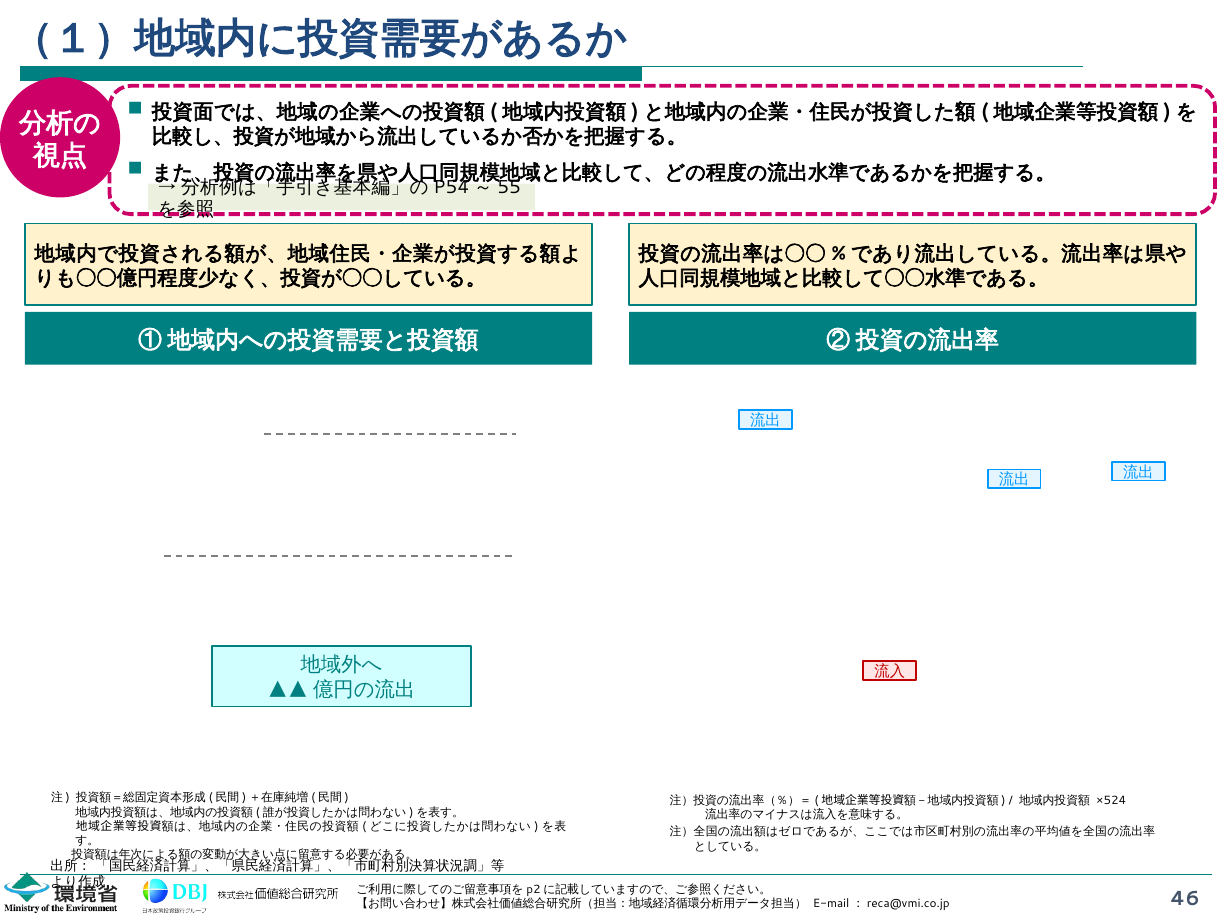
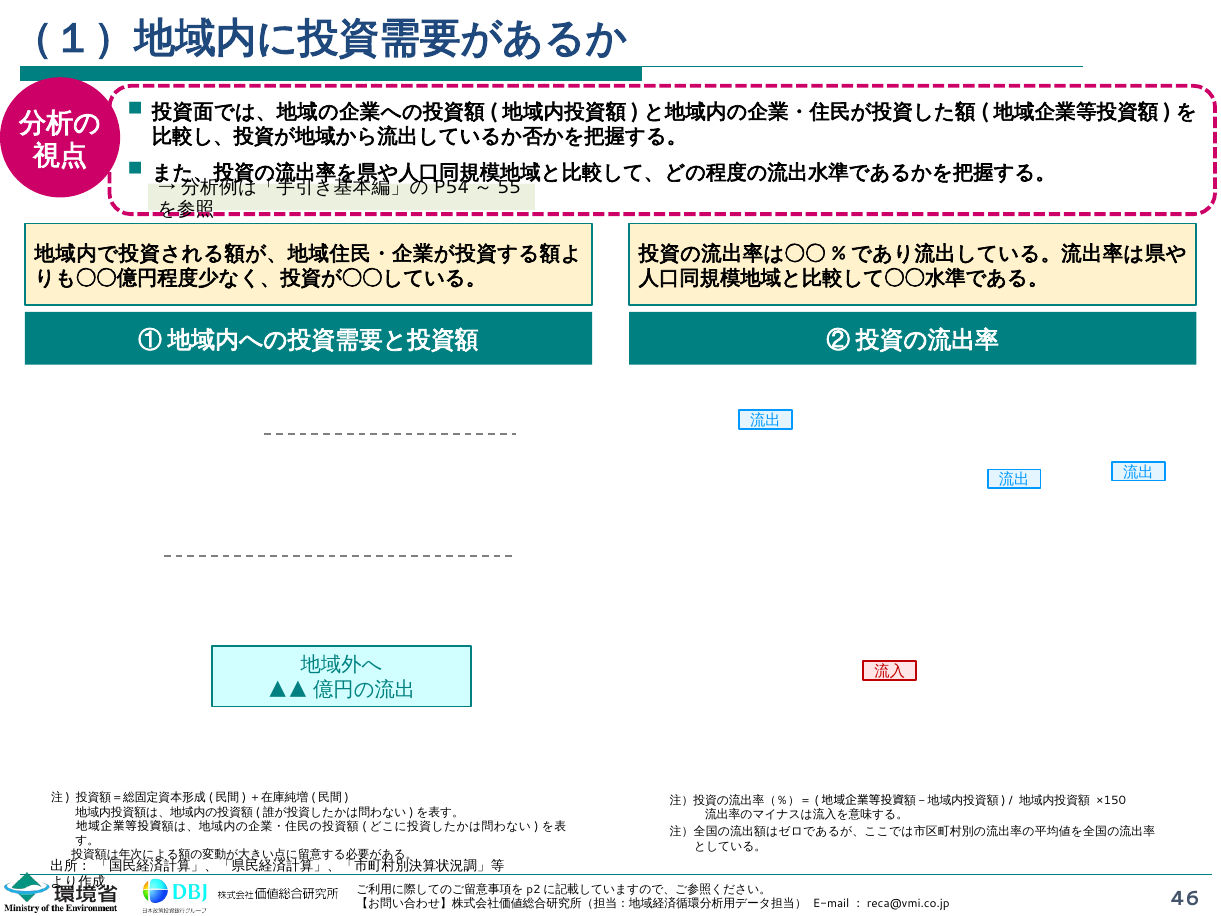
×524: ×524 -> ×150
